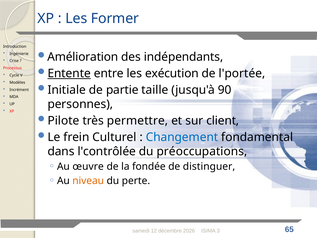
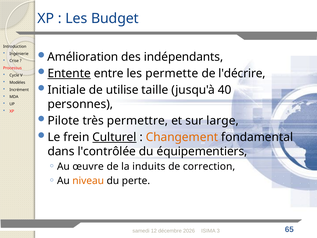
Former: Former -> Budget
exécution: exécution -> permette
l'portée: l'portée -> l'décrire
partie: partie -> utilise
90: 90 -> 40
client: client -> large
Culturel underline: none -> present
Changement colour: blue -> orange
préoccupations: préoccupations -> équipementiers
fondée: fondée -> induits
distinguer: distinguer -> correction
